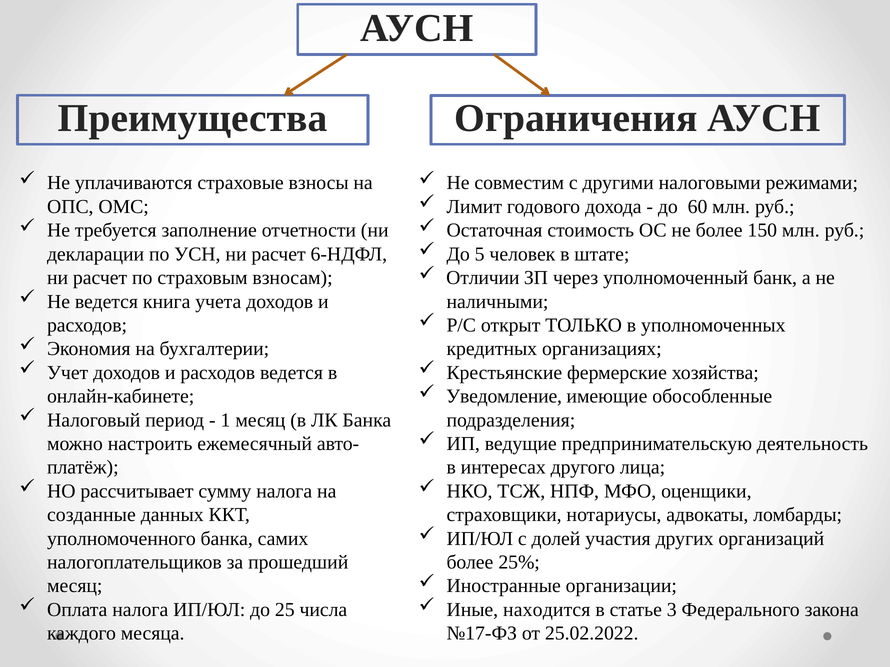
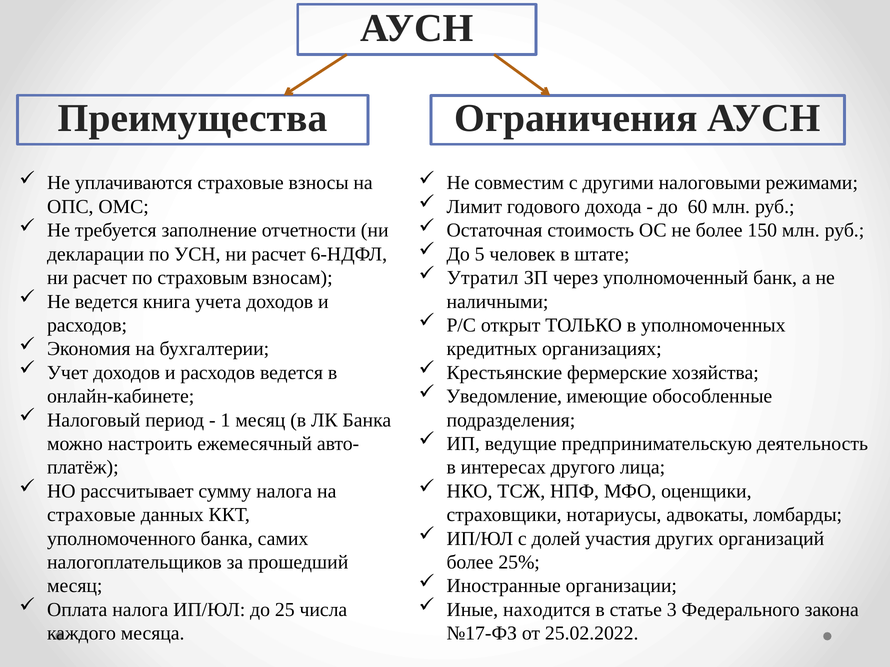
Отличии: Отличии -> Утратил
созданные at (91, 515): созданные -> страховые
